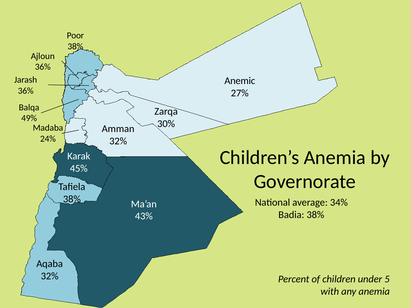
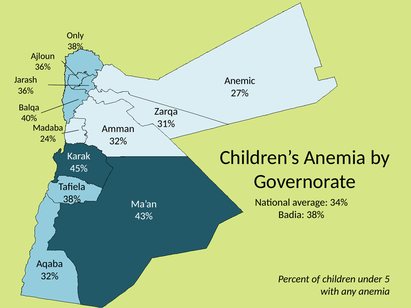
Poor: Poor -> Only
49%: 49% -> 40%
30%: 30% -> 31%
